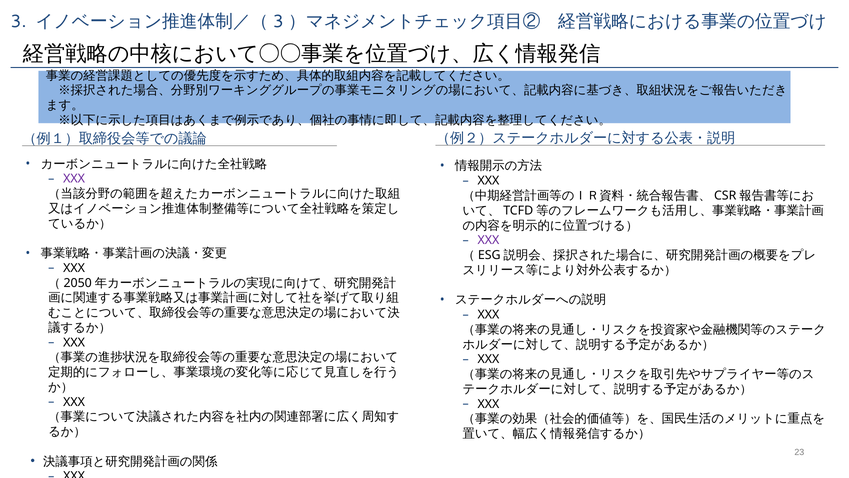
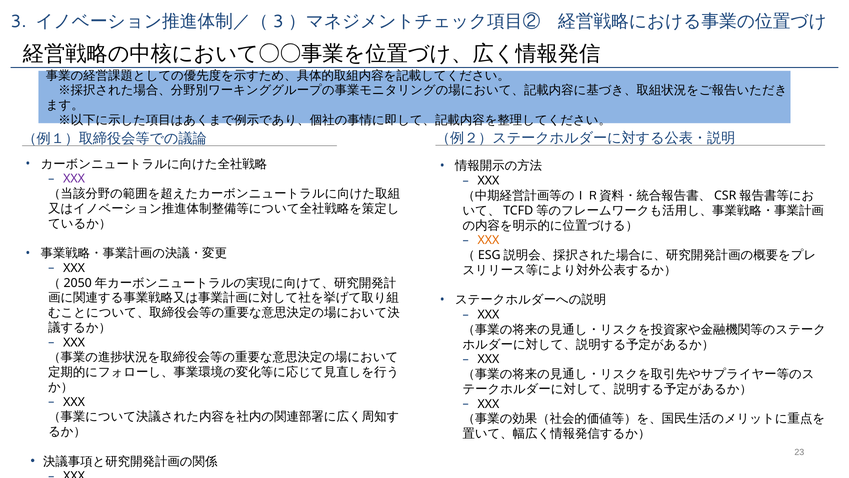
XXX at (488, 240) colour: purple -> orange
